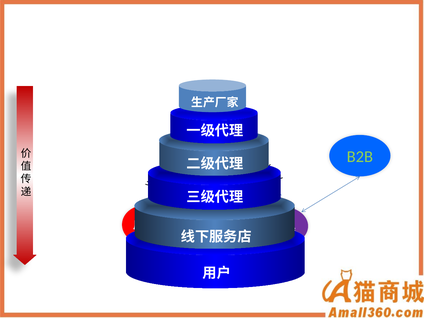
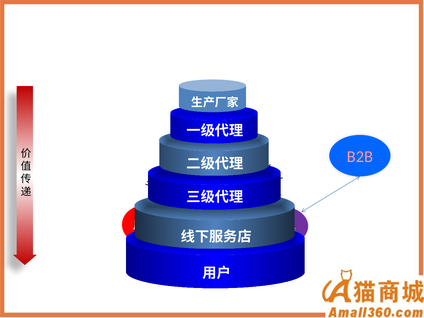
B2B colour: light green -> pink
